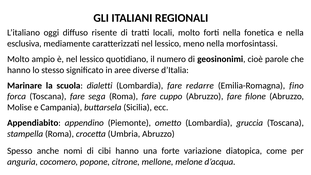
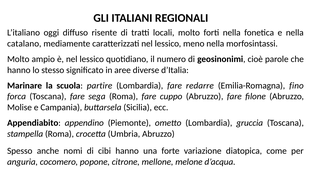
esclusiva: esclusiva -> catalano
dialetti: dialetti -> partire
